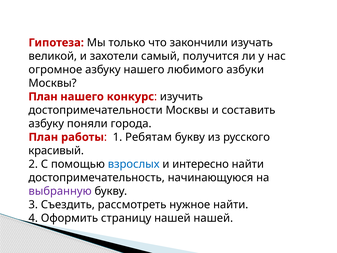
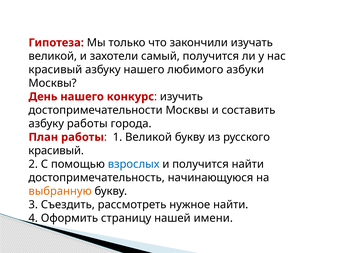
огромное at (55, 70): огромное -> красивый
План at (43, 97): План -> День
азбуку поняли: поняли -> работы
1 Ребятам: Ребятам -> Великой
и интересно: интересно -> получится
выбранную colour: purple -> orange
нашей нашей: нашей -> имени
